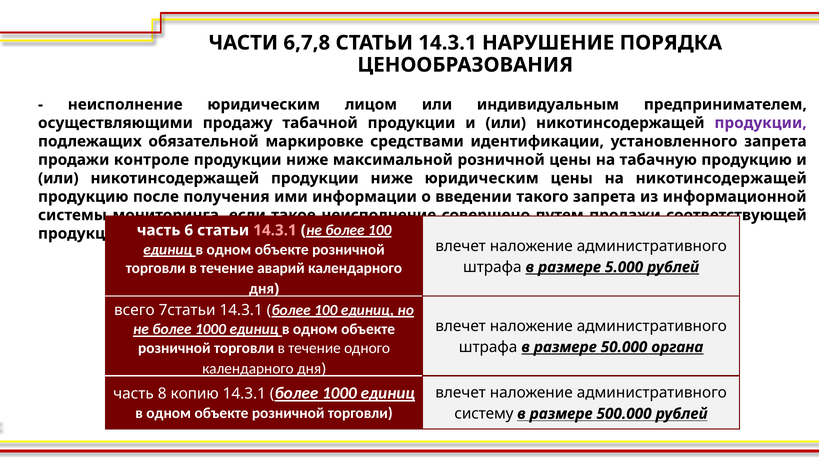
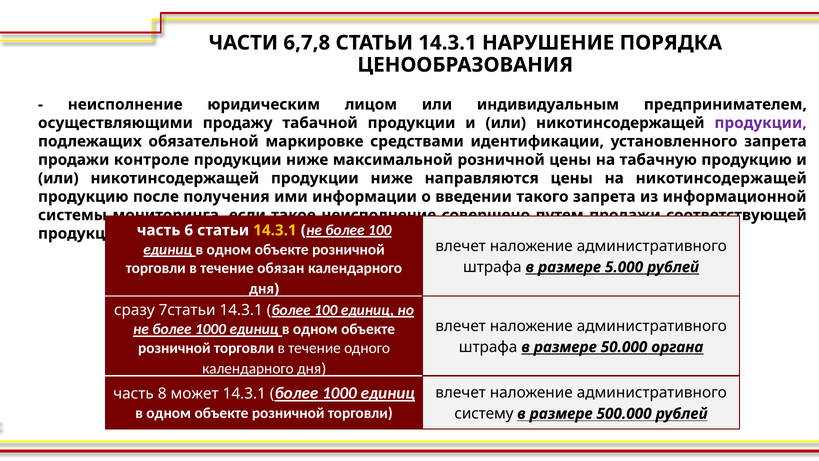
ниже юридическим: юридическим -> направляются
14.3.1 at (275, 230) colour: pink -> yellow
аварий: аварий -> обязан
всего: всего -> сразу
копию: копию -> может
